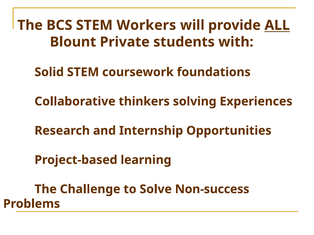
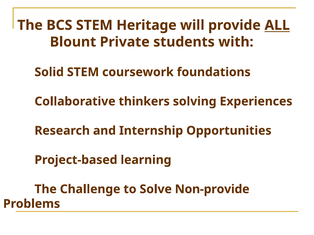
Workers: Workers -> Heritage
Non-success: Non-success -> Non-provide
